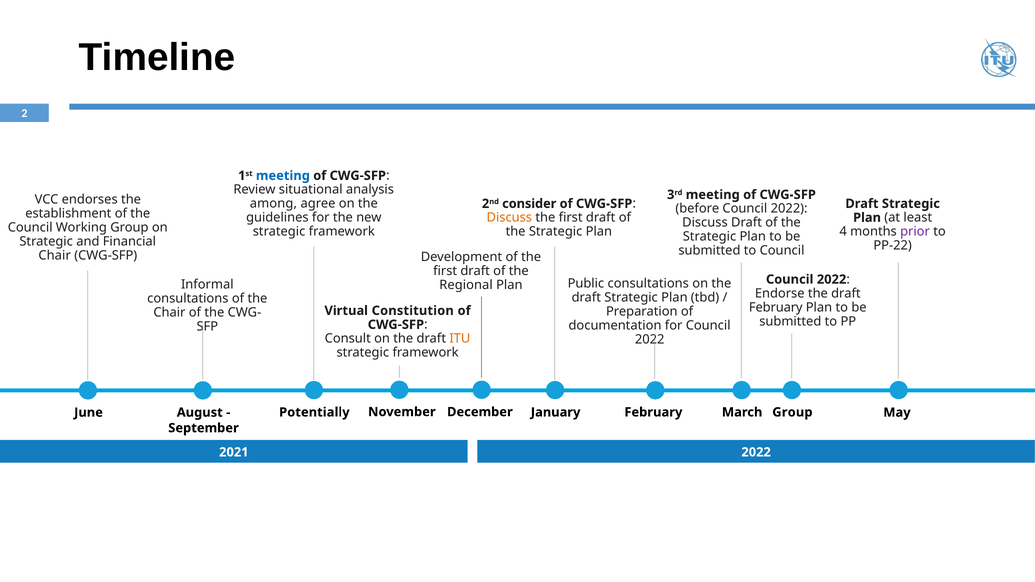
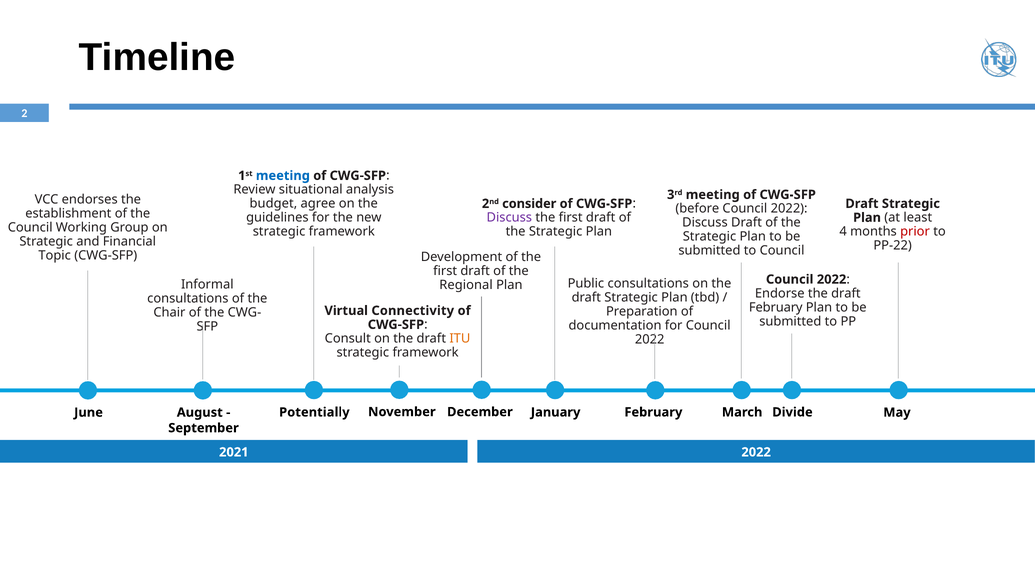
among: among -> budget
Discuss at (509, 218) colour: orange -> purple
prior colour: purple -> red
Chair at (55, 256): Chair -> Topic
Constitution: Constitution -> Connectivity
Group at (792, 412): Group -> Divide
